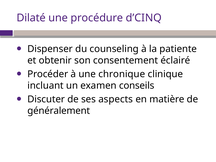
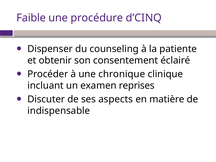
Dilaté: Dilaté -> Faible
conseils: conseils -> reprises
généralement: généralement -> indispensable
